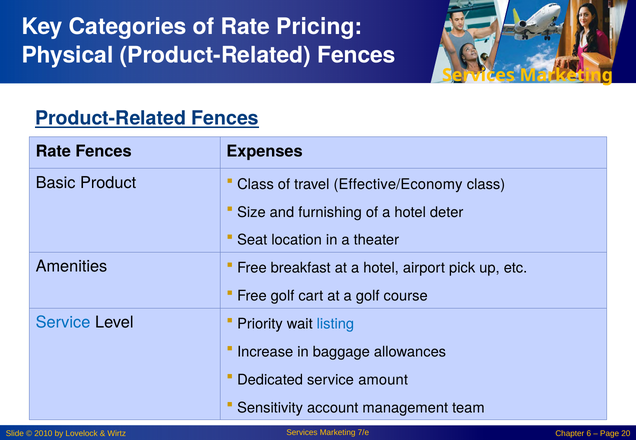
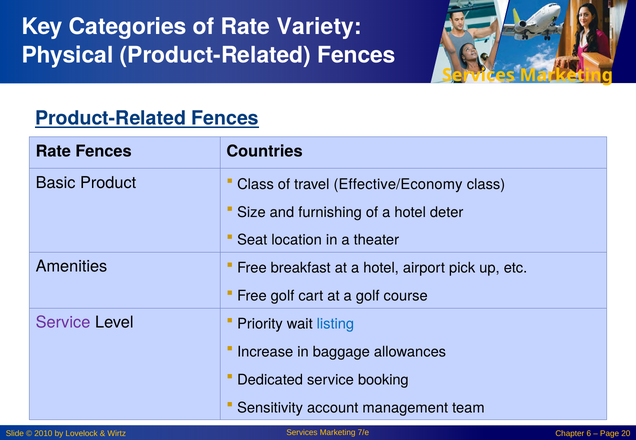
Pricing: Pricing -> Variety
Expenses: Expenses -> Countries
Service at (63, 323) colour: blue -> purple
amount: amount -> booking
